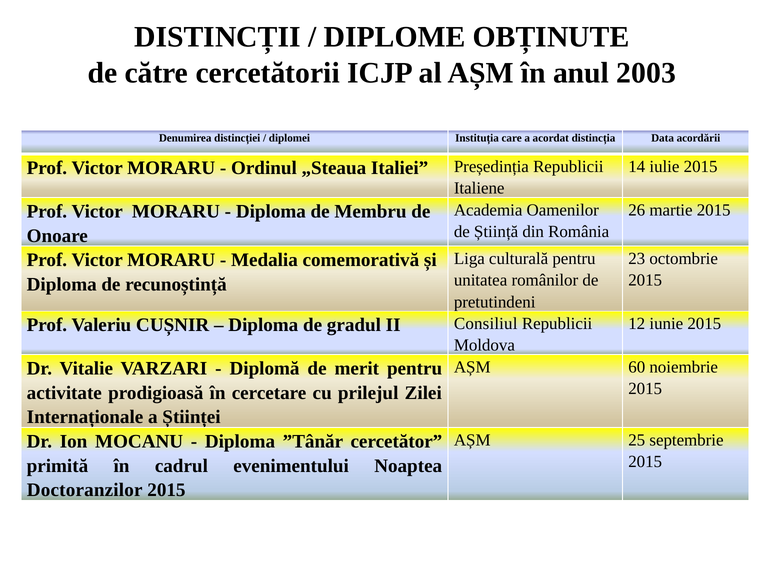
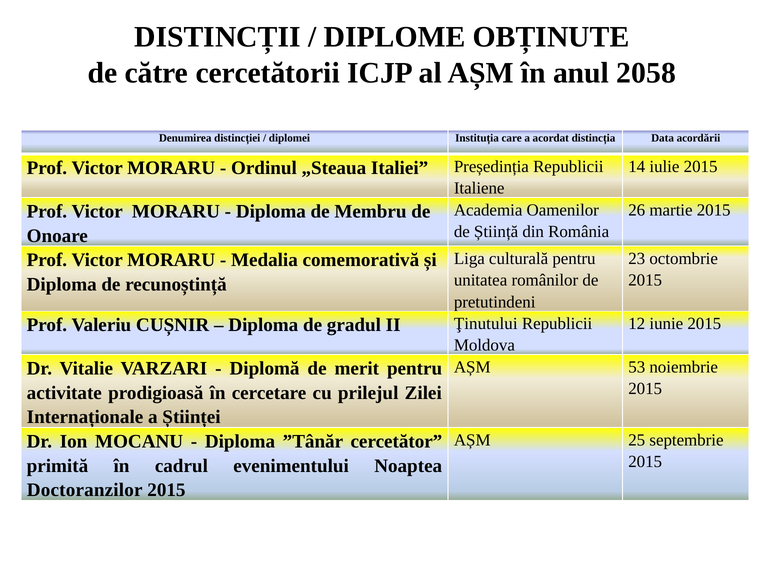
2003: 2003 -> 2058
Consiliul: Consiliul -> Ţinutului
60: 60 -> 53
